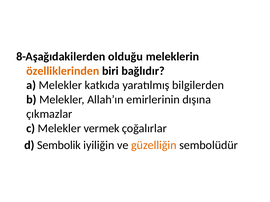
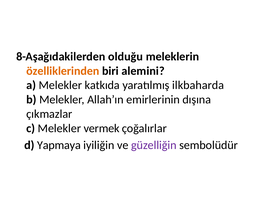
bağlıdır: bağlıdır -> alemini
bilgilerden: bilgilerden -> ilkbaharda
Sembolik: Sembolik -> Yapmaya
güzelliğin colour: orange -> purple
